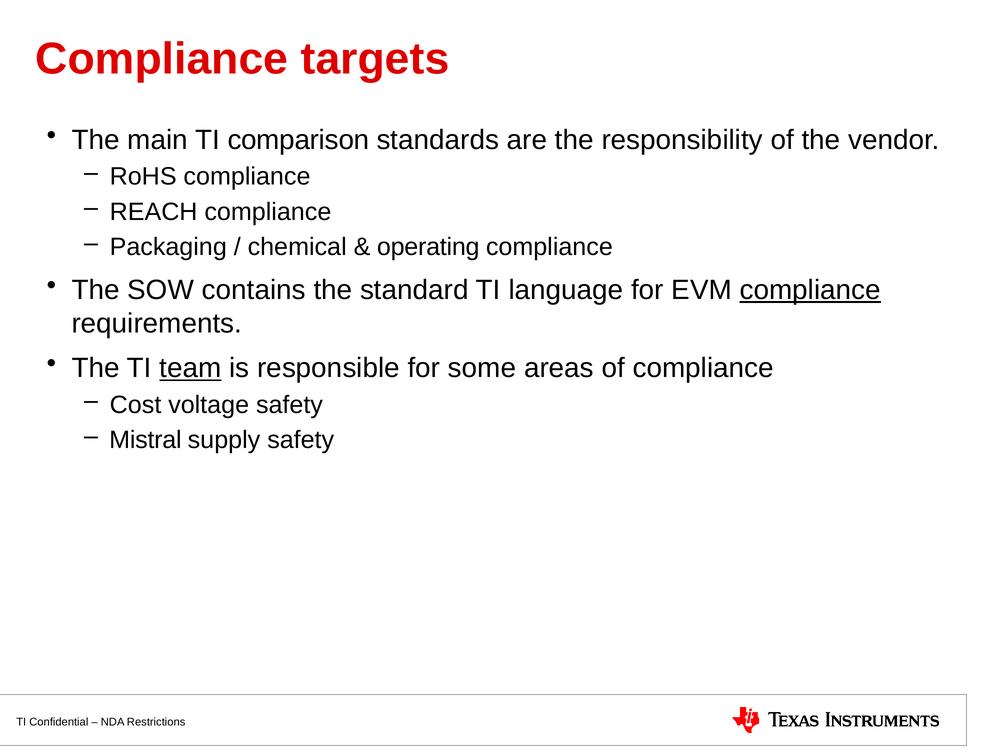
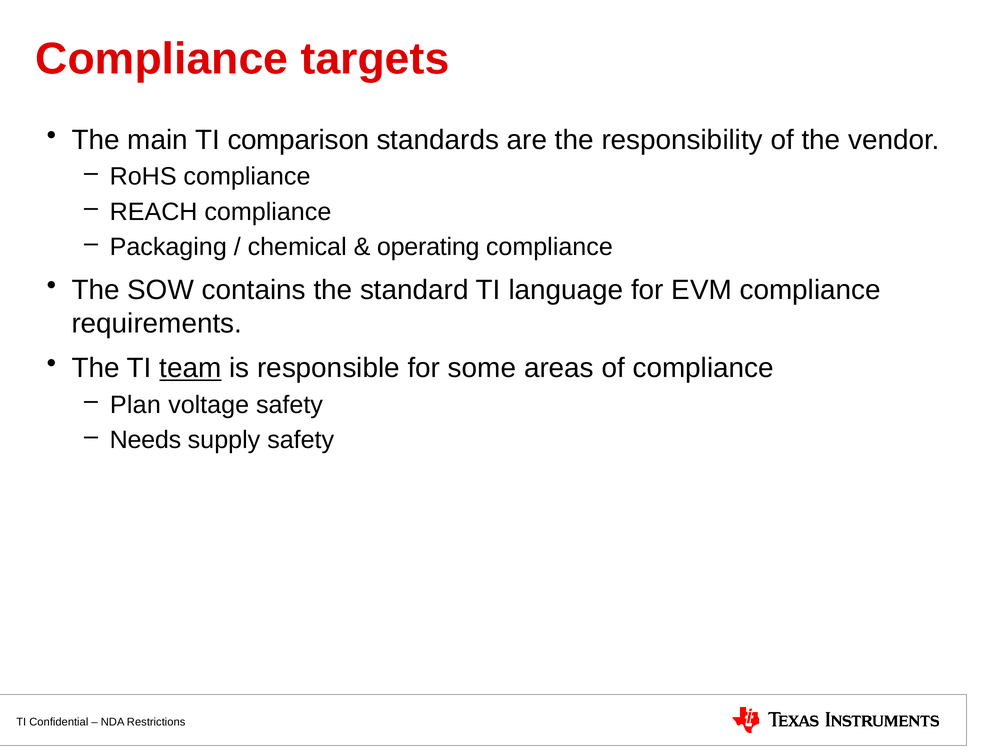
compliance at (810, 290) underline: present -> none
Cost: Cost -> Plan
Mistral: Mistral -> Needs
